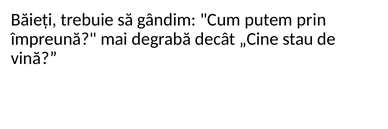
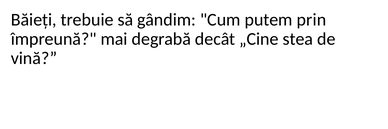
stau: stau -> stea
